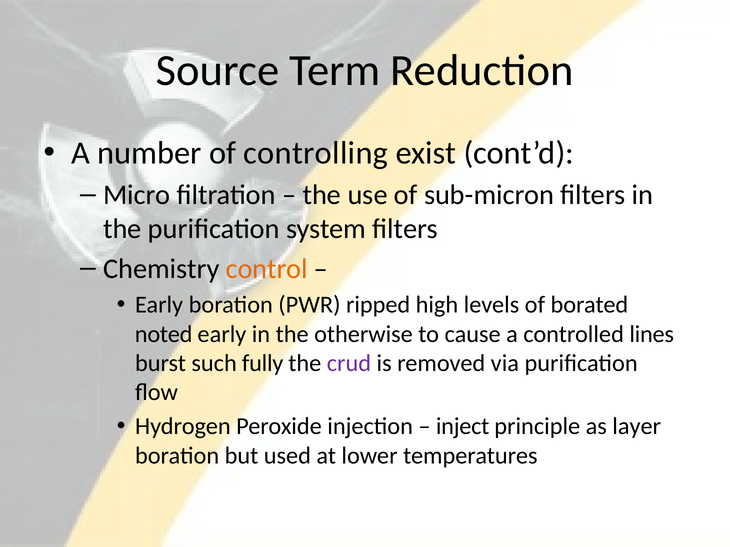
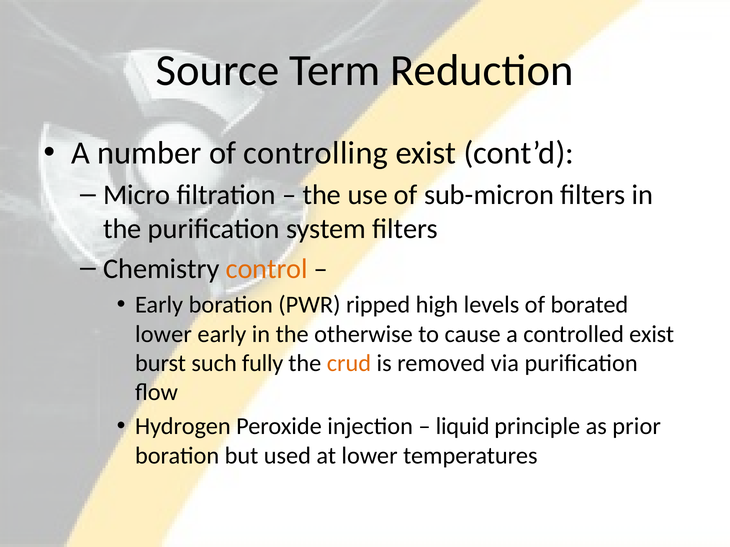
noted at (164, 334): noted -> lower
controlled lines: lines -> exist
crud colour: purple -> orange
inject: inject -> liquid
layer: layer -> prior
